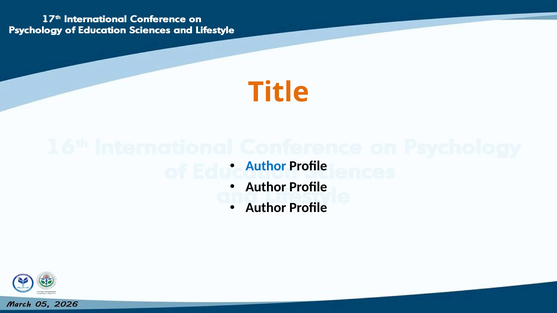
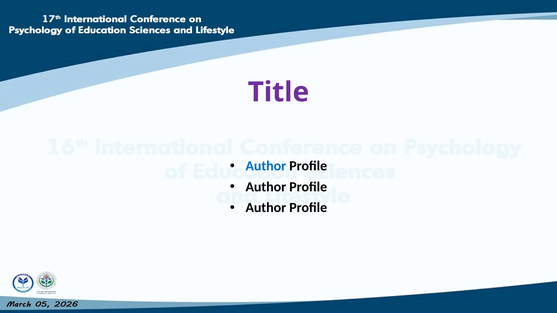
Title colour: orange -> purple
